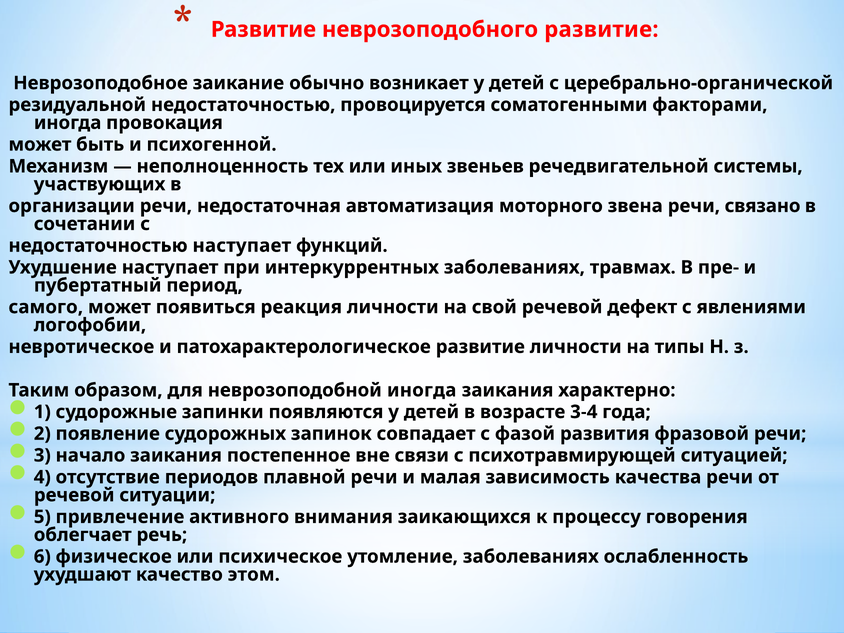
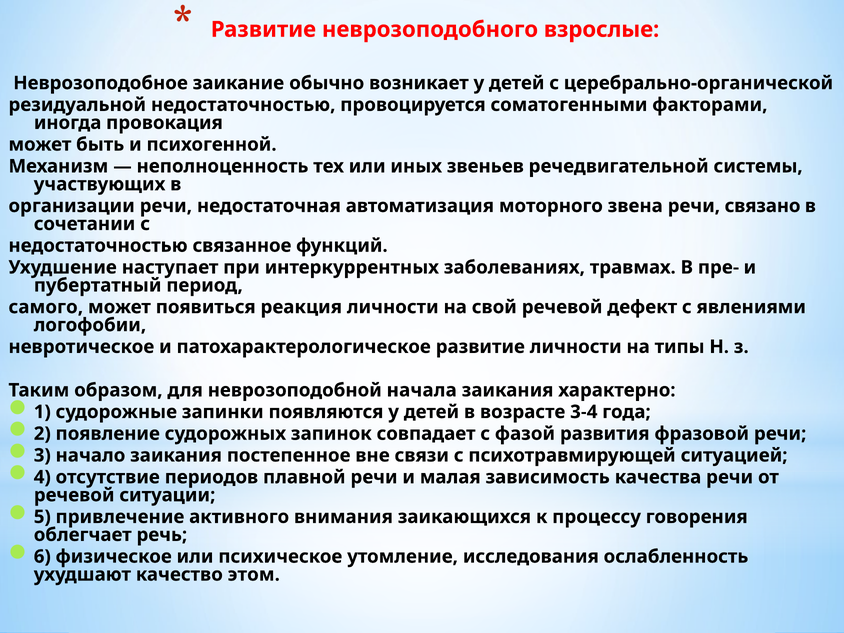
неврозоподобного развитие: развитие -> взрослые
недостаточностью наступает: наступает -> связанное
неврозоподобной иногда: иногда -> начала
утомление заболеваниях: заболеваниях -> исследования
